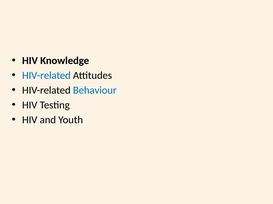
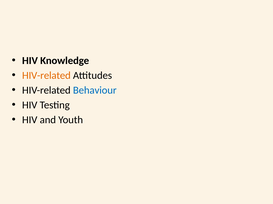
HIV-related at (46, 76) colour: blue -> orange
